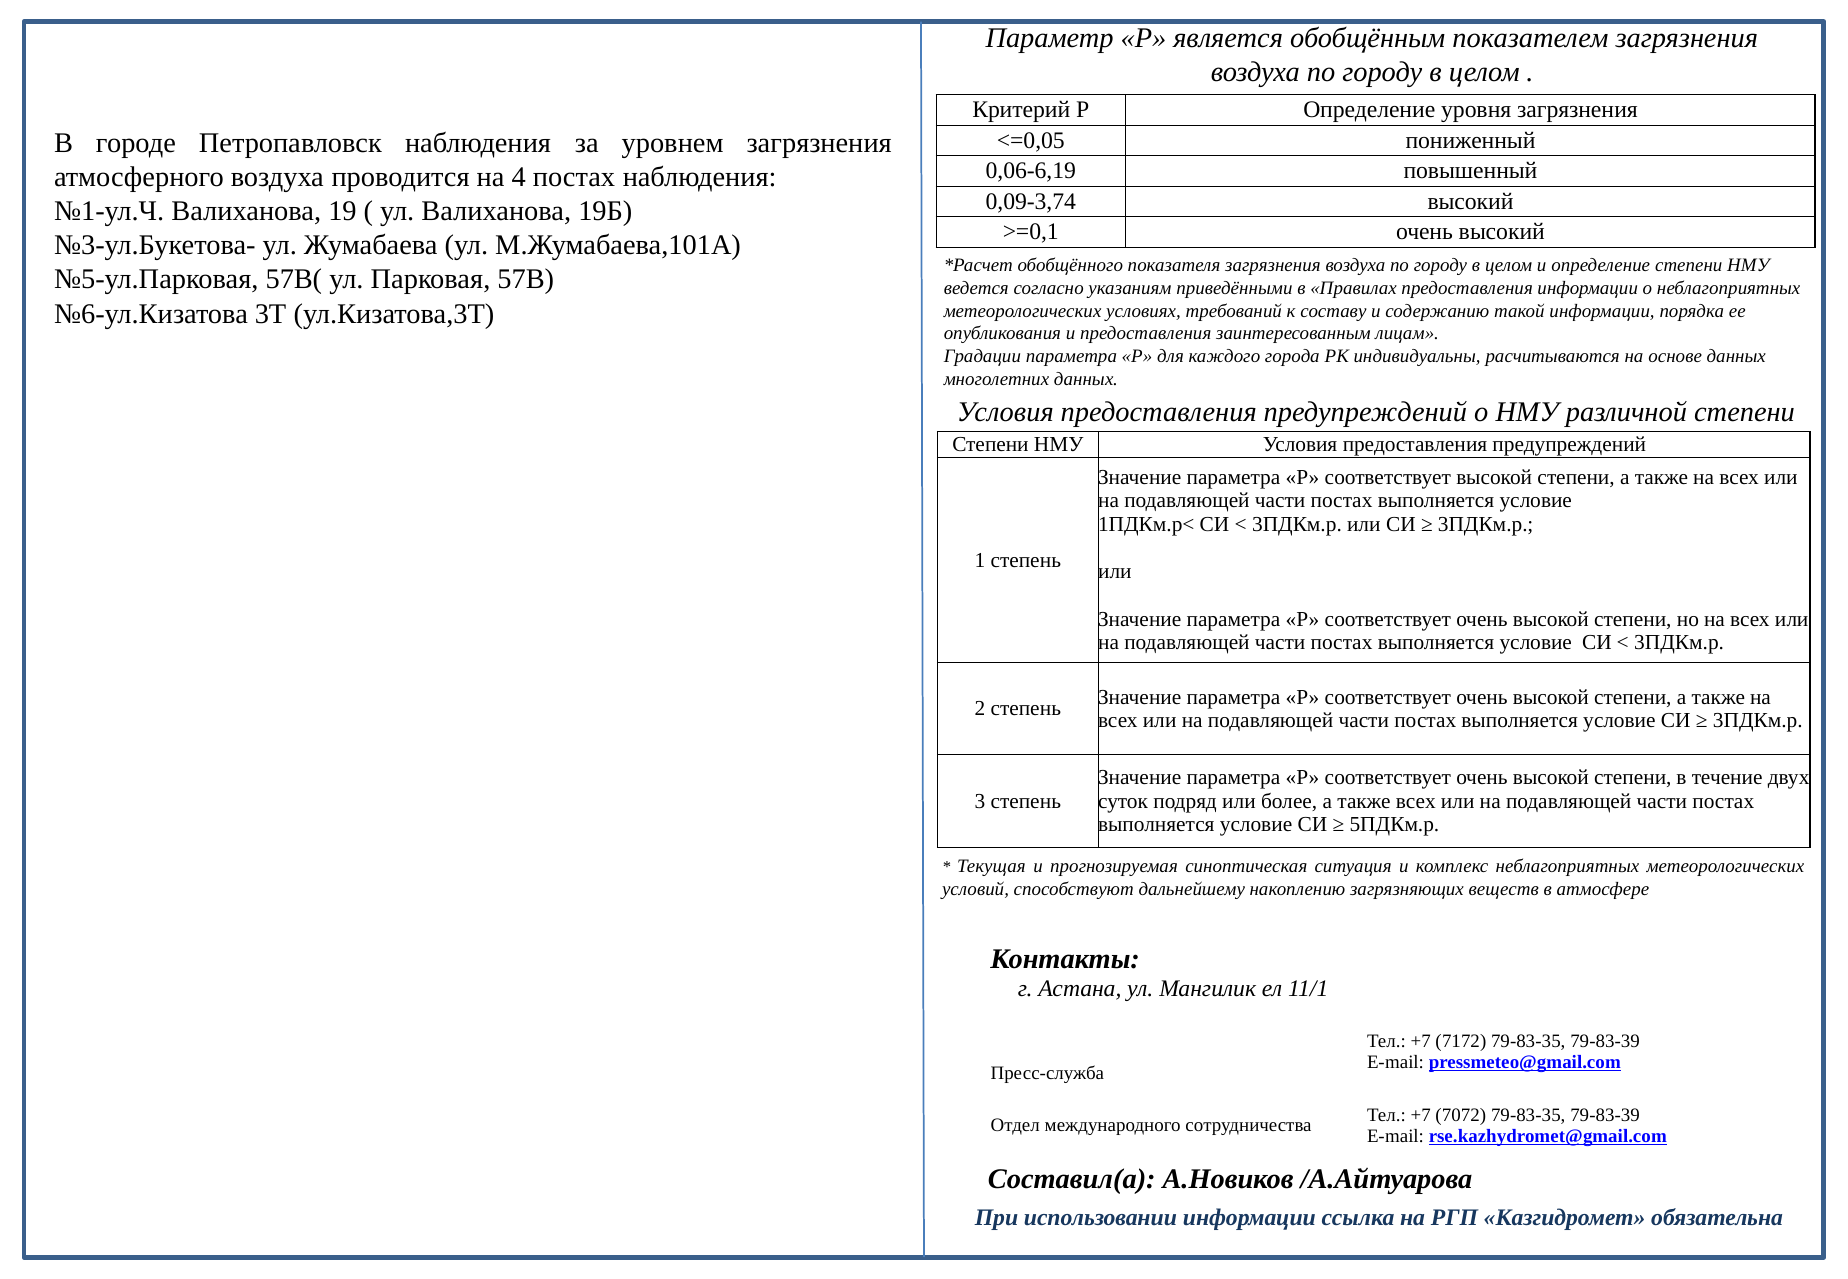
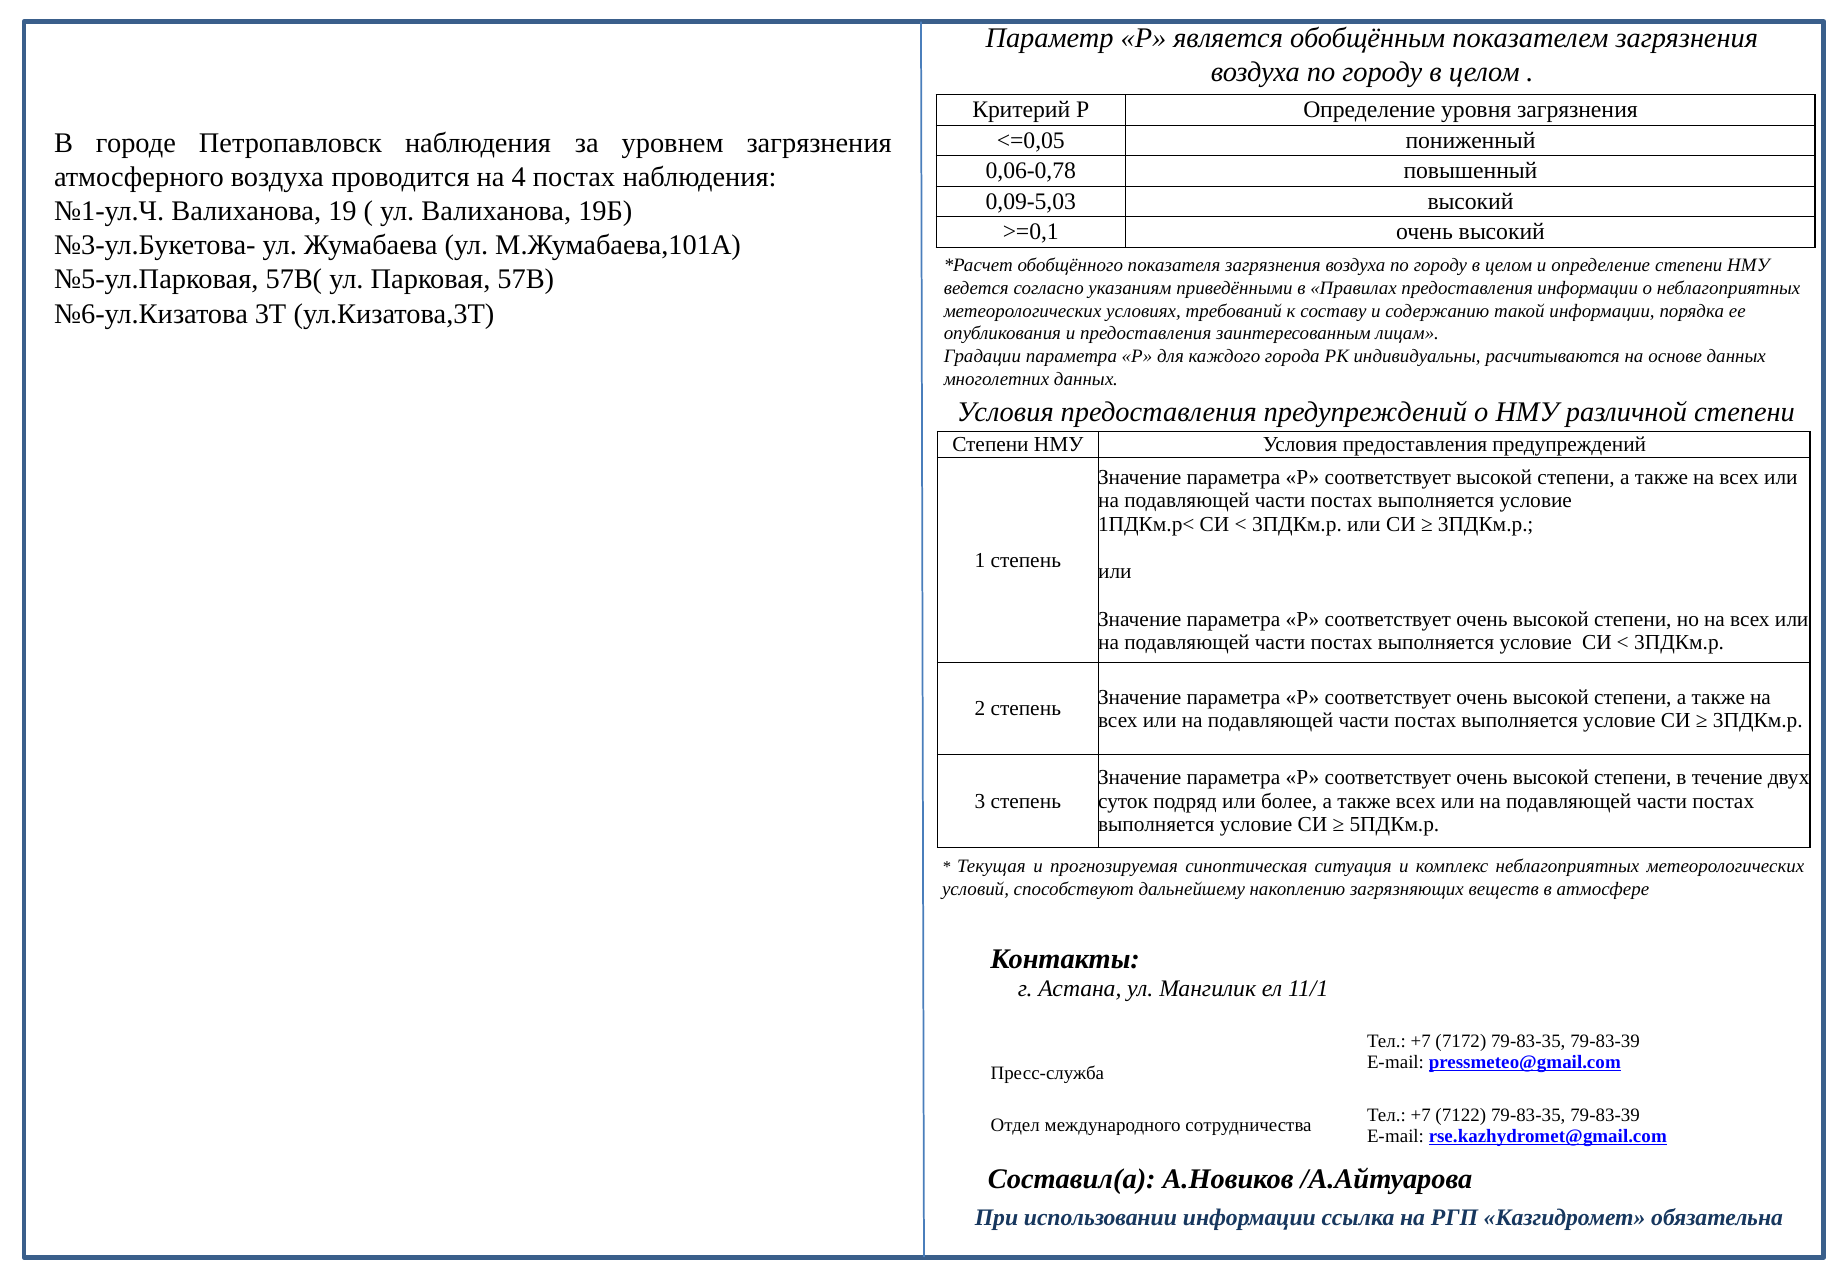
0,06-6,19: 0,06-6,19 -> 0,06-0,78
0,09-3,74: 0,09-3,74 -> 0,09-5,03
7072: 7072 -> 7122
